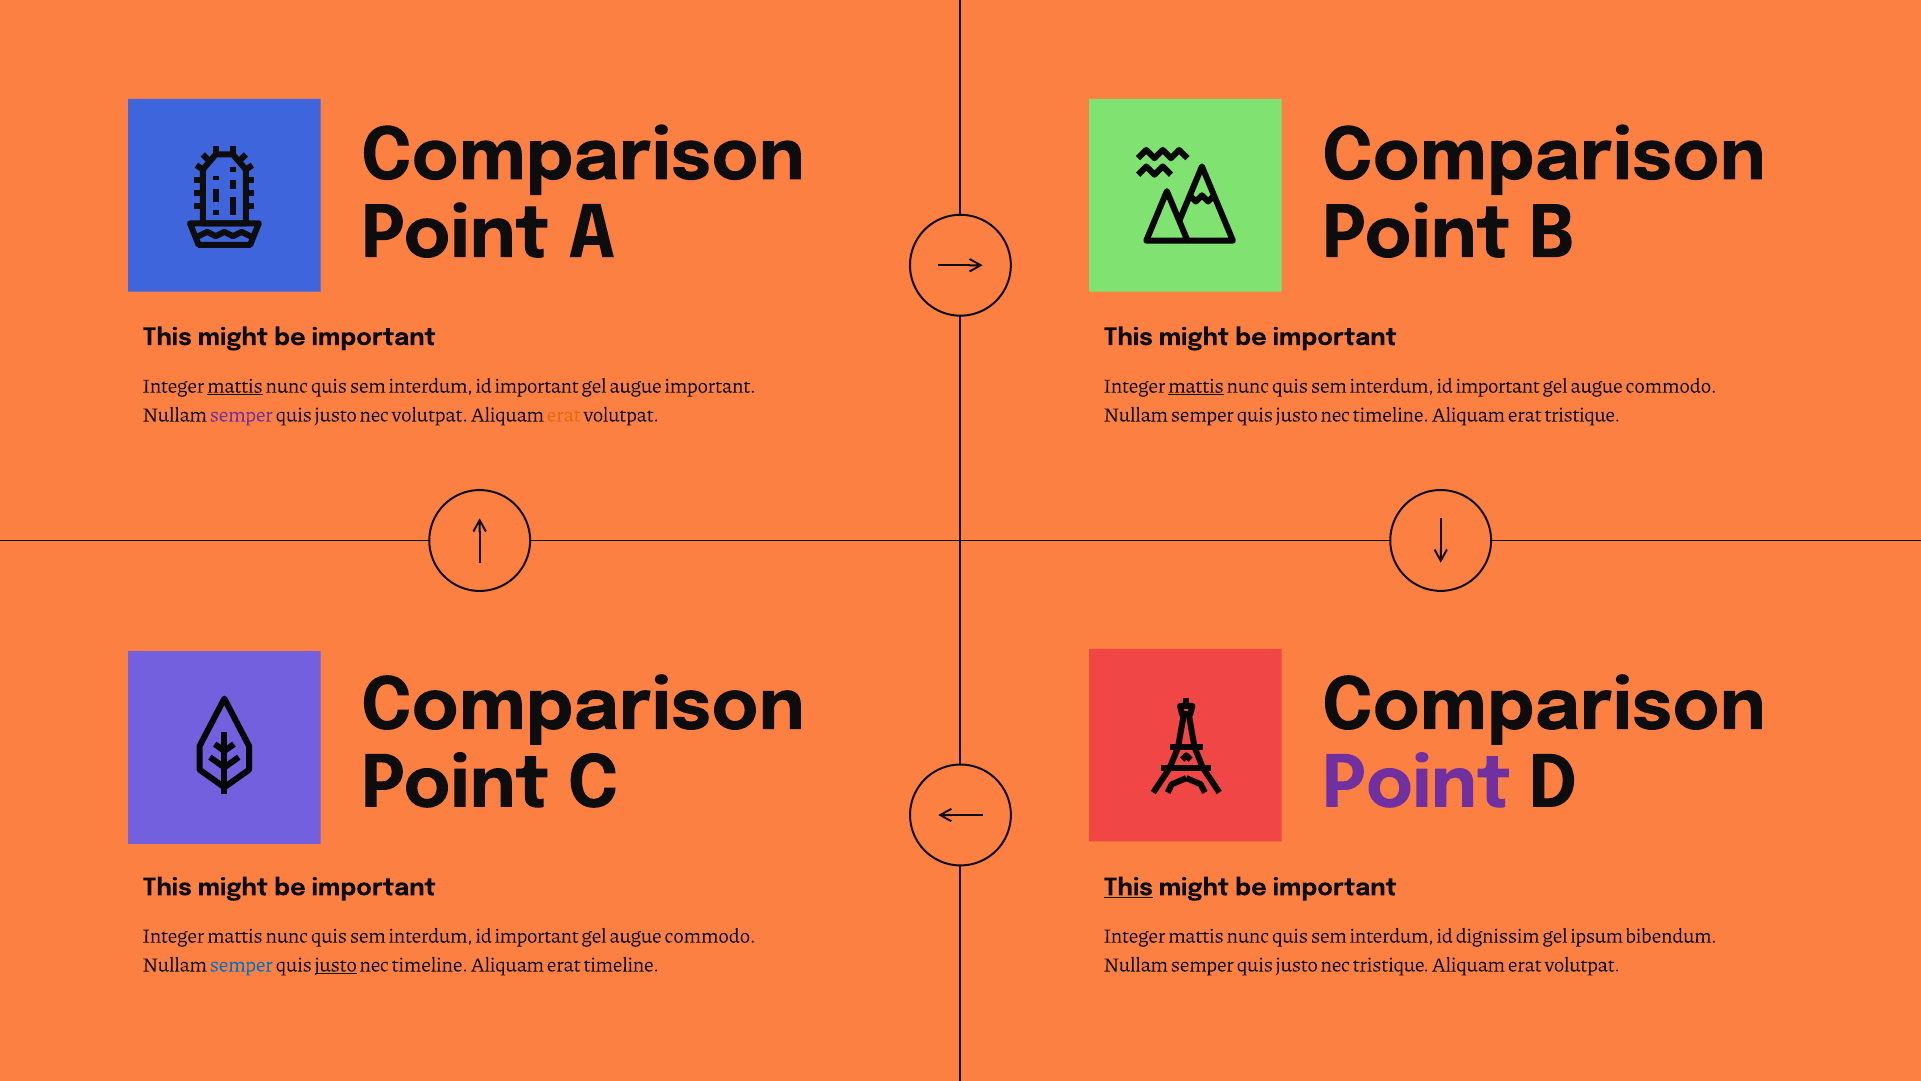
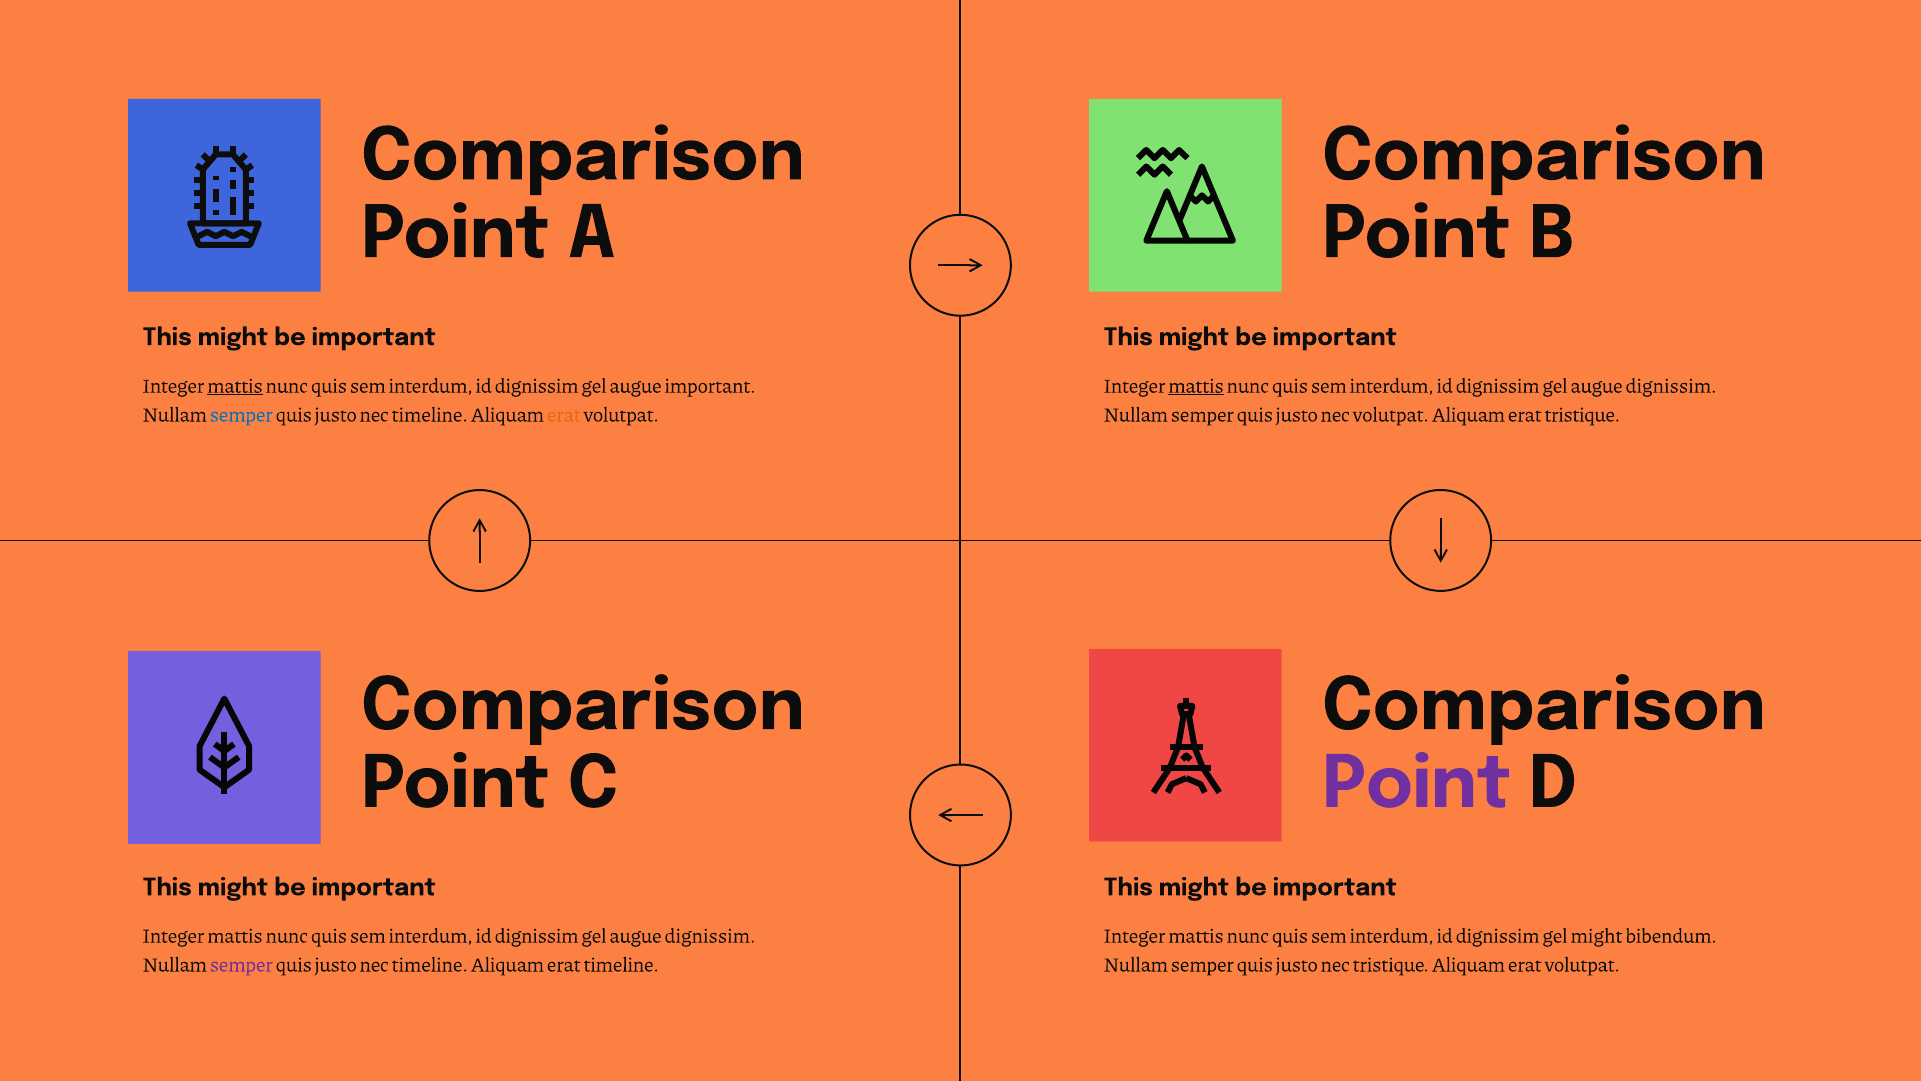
important at (537, 386): important -> dignissim
important at (1498, 386): important -> dignissim
commodo at (1671, 386): commodo -> dignissim
semper at (241, 415) colour: purple -> blue
volutpat at (430, 415): volutpat -> timeline
timeline at (1391, 415): timeline -> volutpat
This at (1128, 887) underline: present -> none
important at (537, 936): important -> dignissim
commodo at (710, 936): commodo -> dignissim
gel ipsum: ipsum -> might
semper at (241, 965) colour: blue -> purple
justo at (336, 965) underline: present -> none
